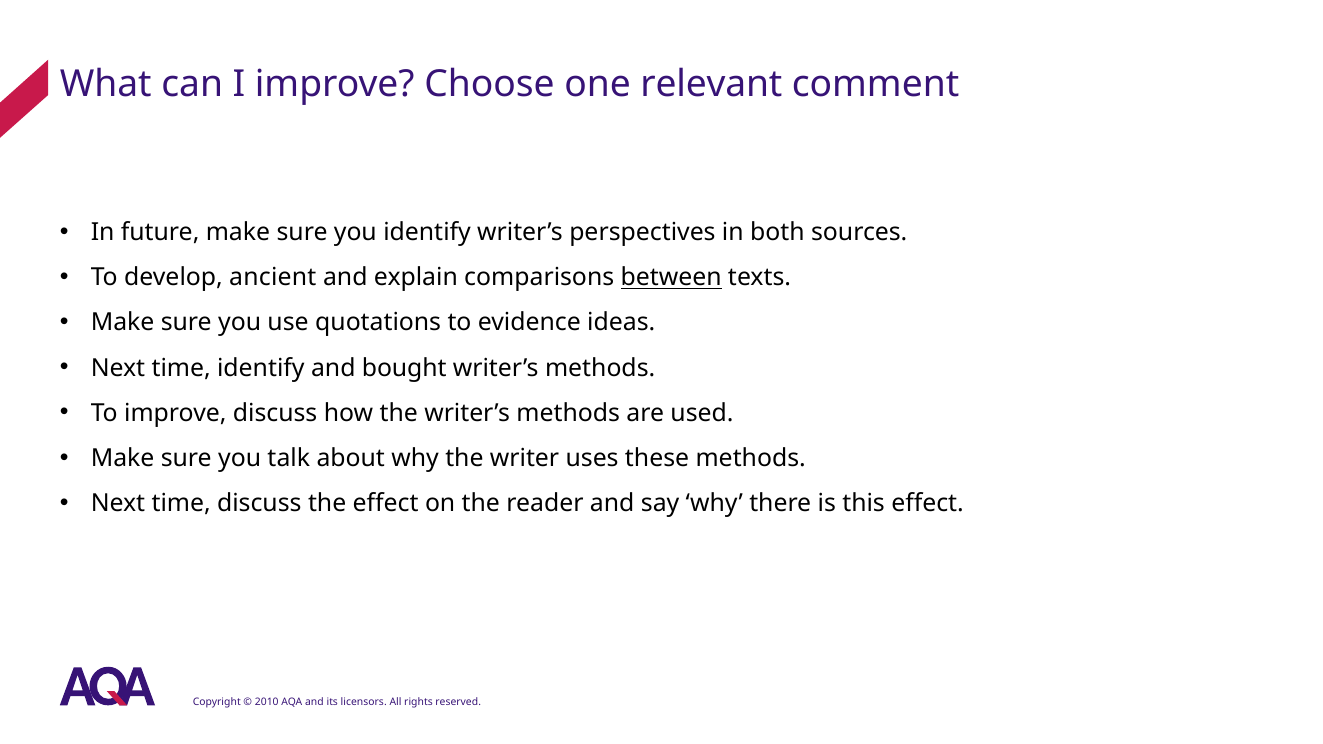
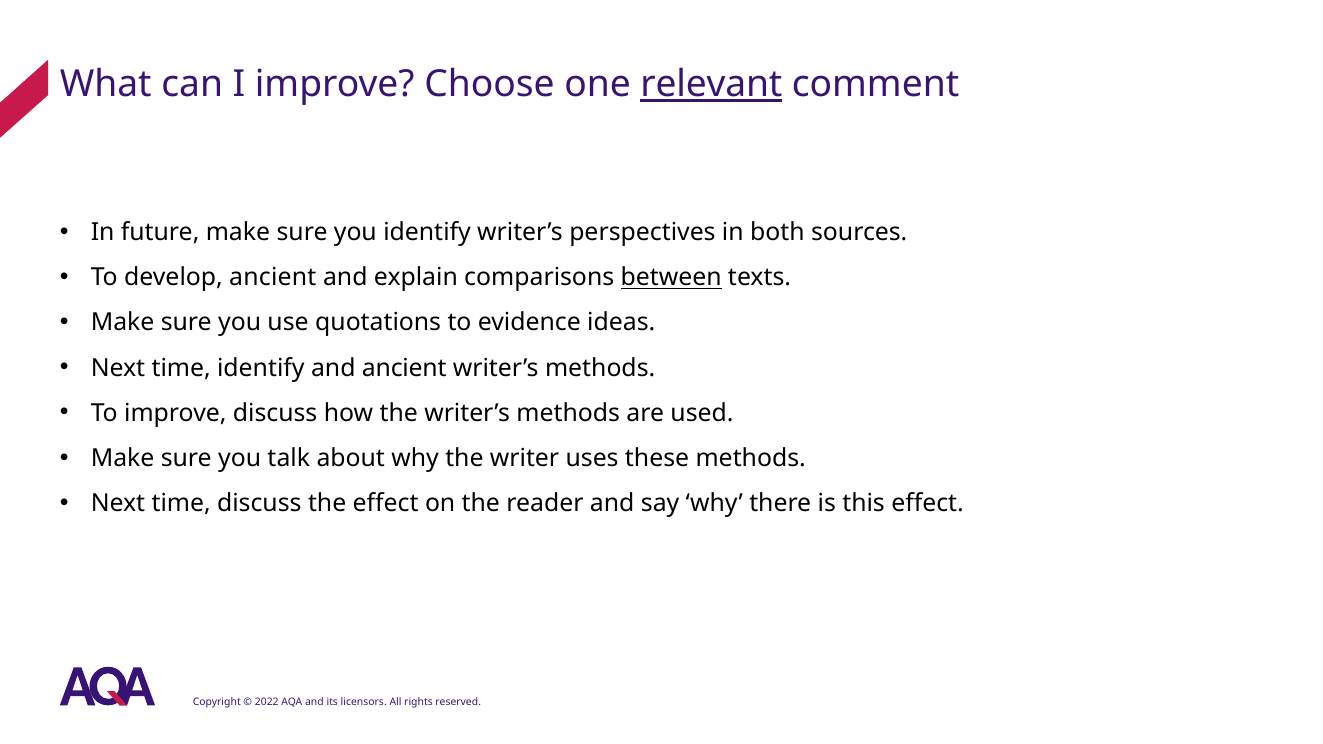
relevant underline: none -> present
and bought: bought -> ancient
2010: 2010 -> 2022
